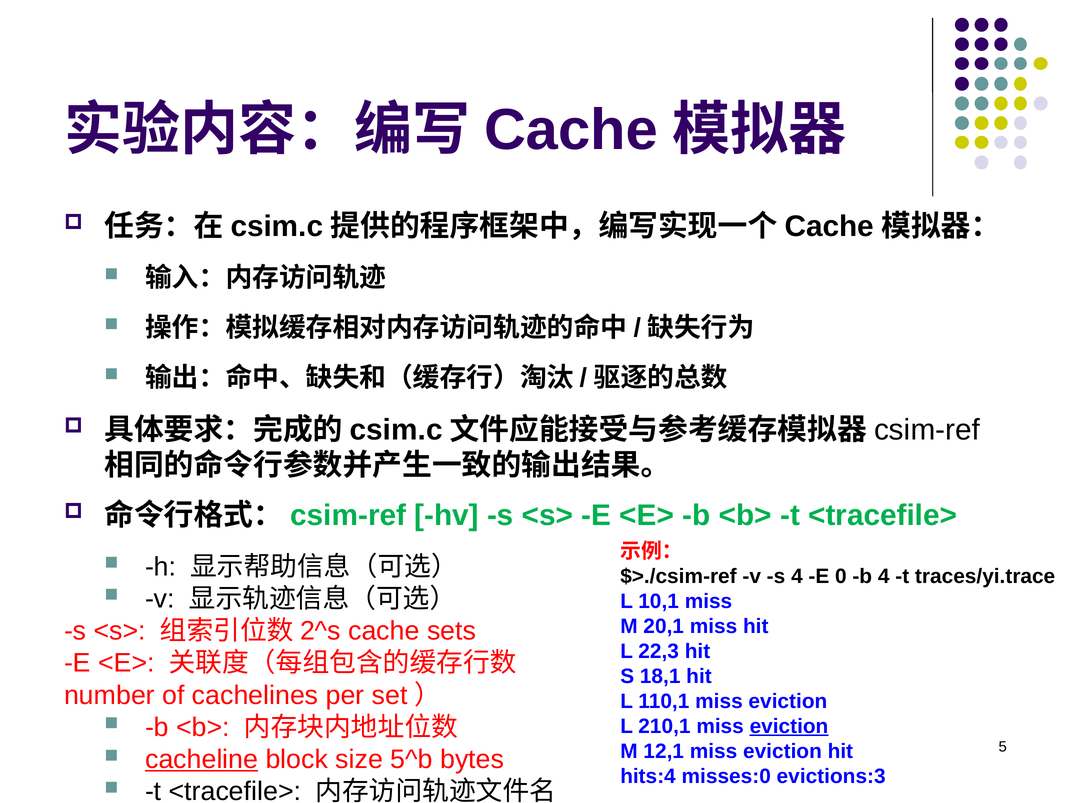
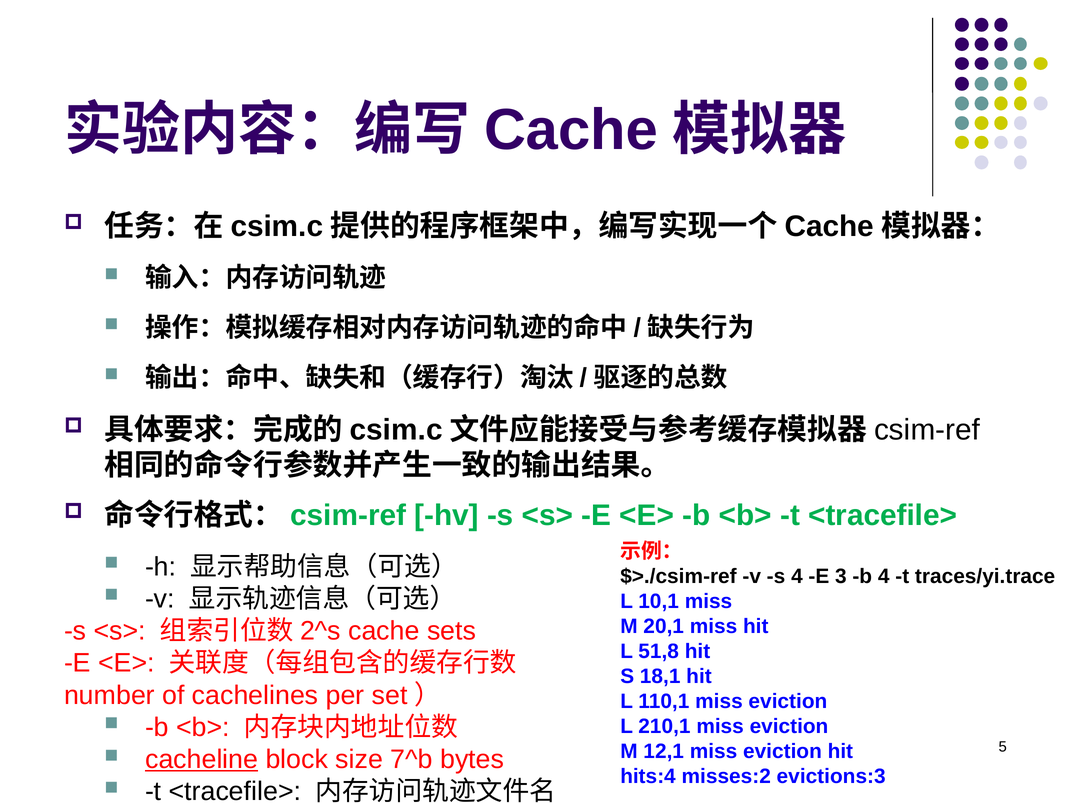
0: 0 -> 3
22,3: 22,3 -> 51,8
eviction at (789, 727) underline: present -> none
5^b: 5^b -> 7^b
misses:0: misses:0 -> misses:2
